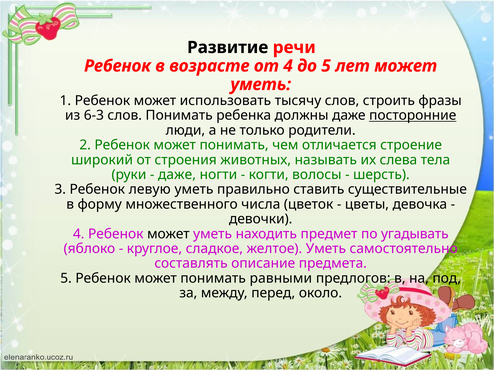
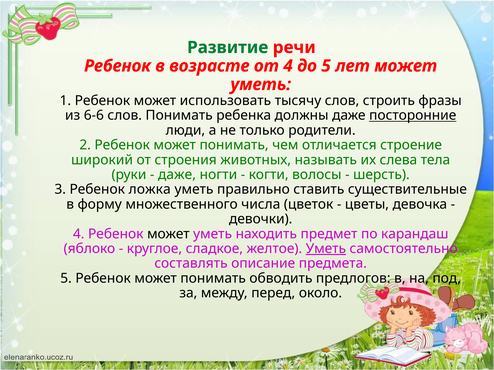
Развитие colour: black -> green
6-3: 6-3 -> 6-6
левую: левую -> ложка
угадывать: угадывать -> карандаш
Уметь at (326, 249) underline: none -> present
равными: равными -> обводить
